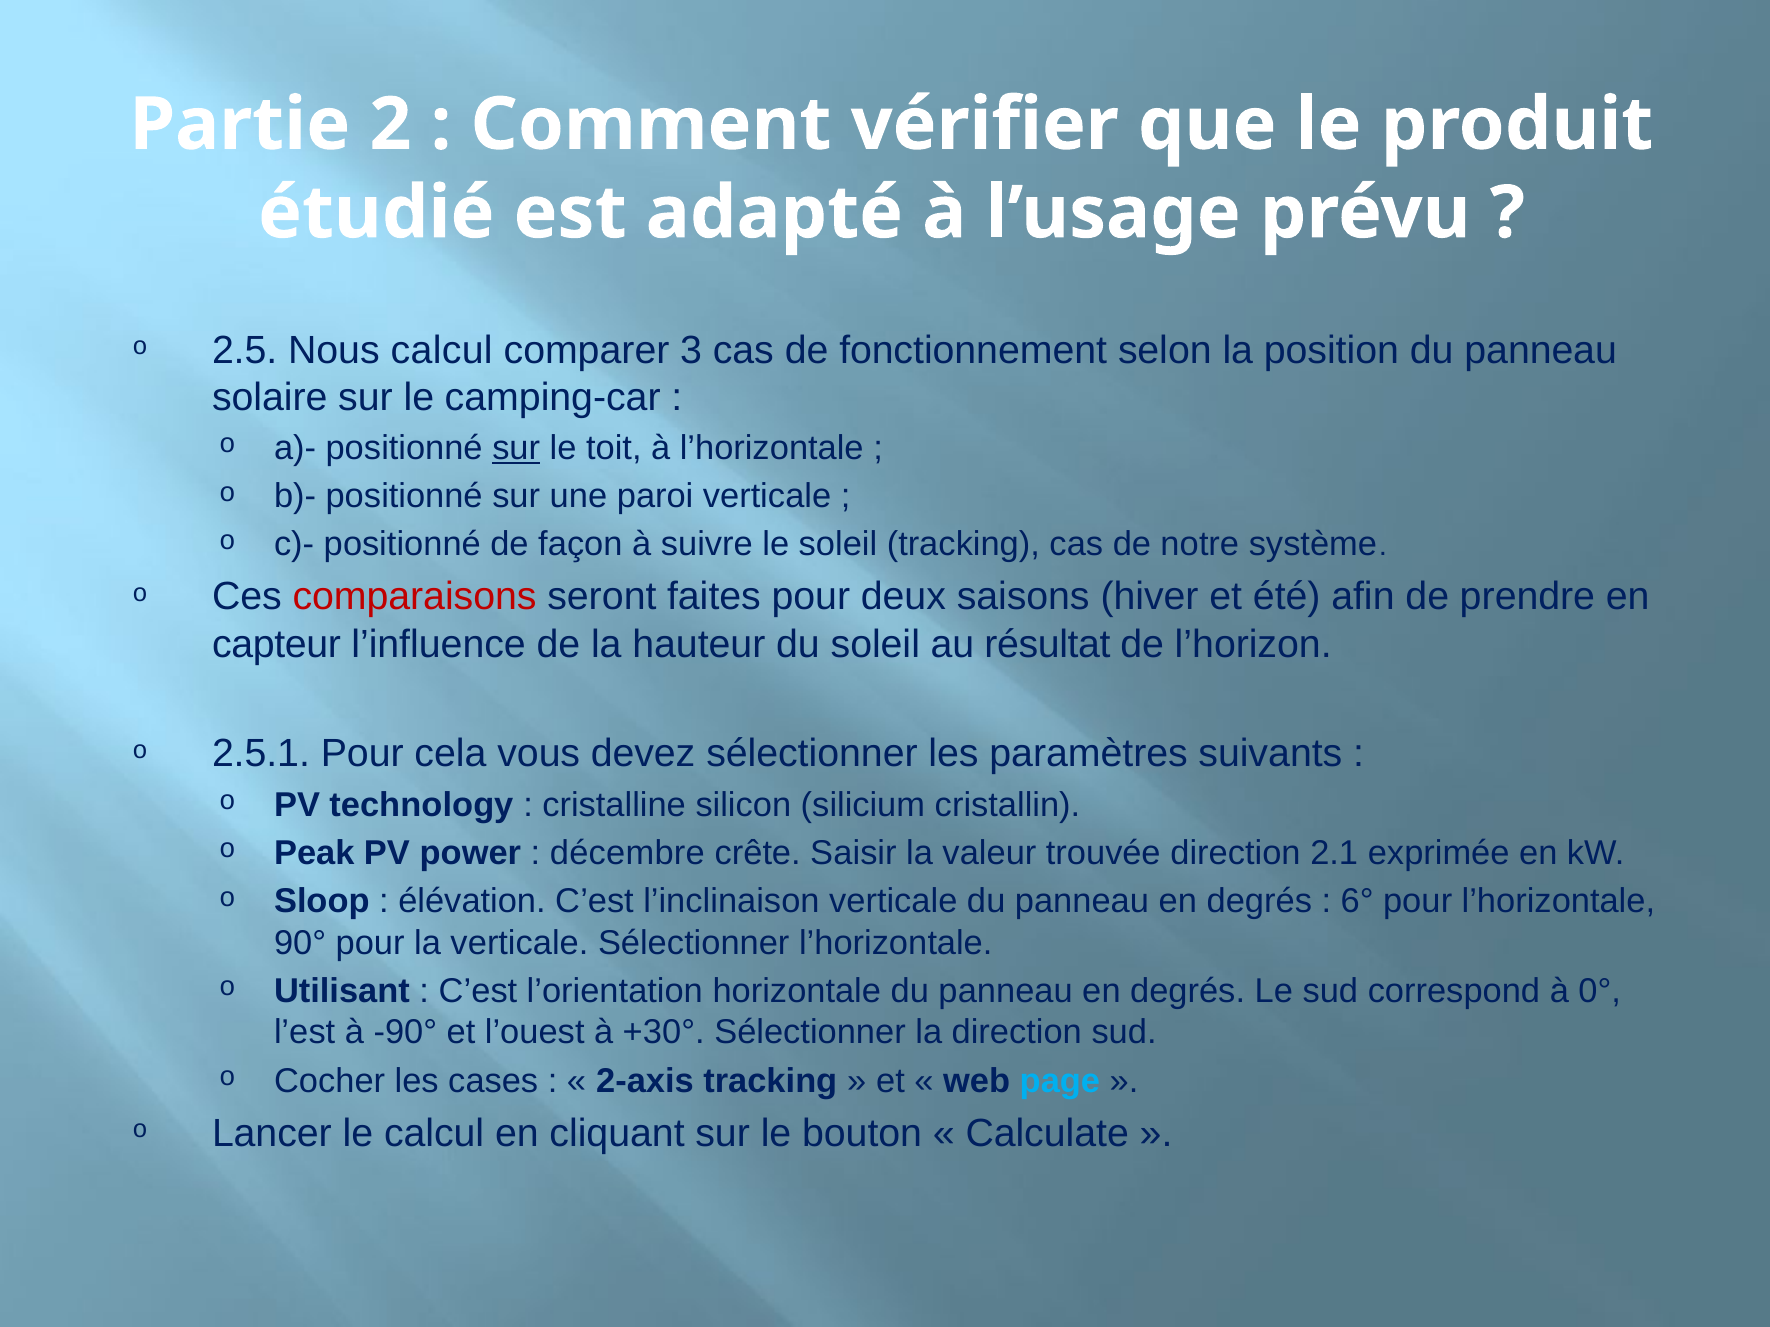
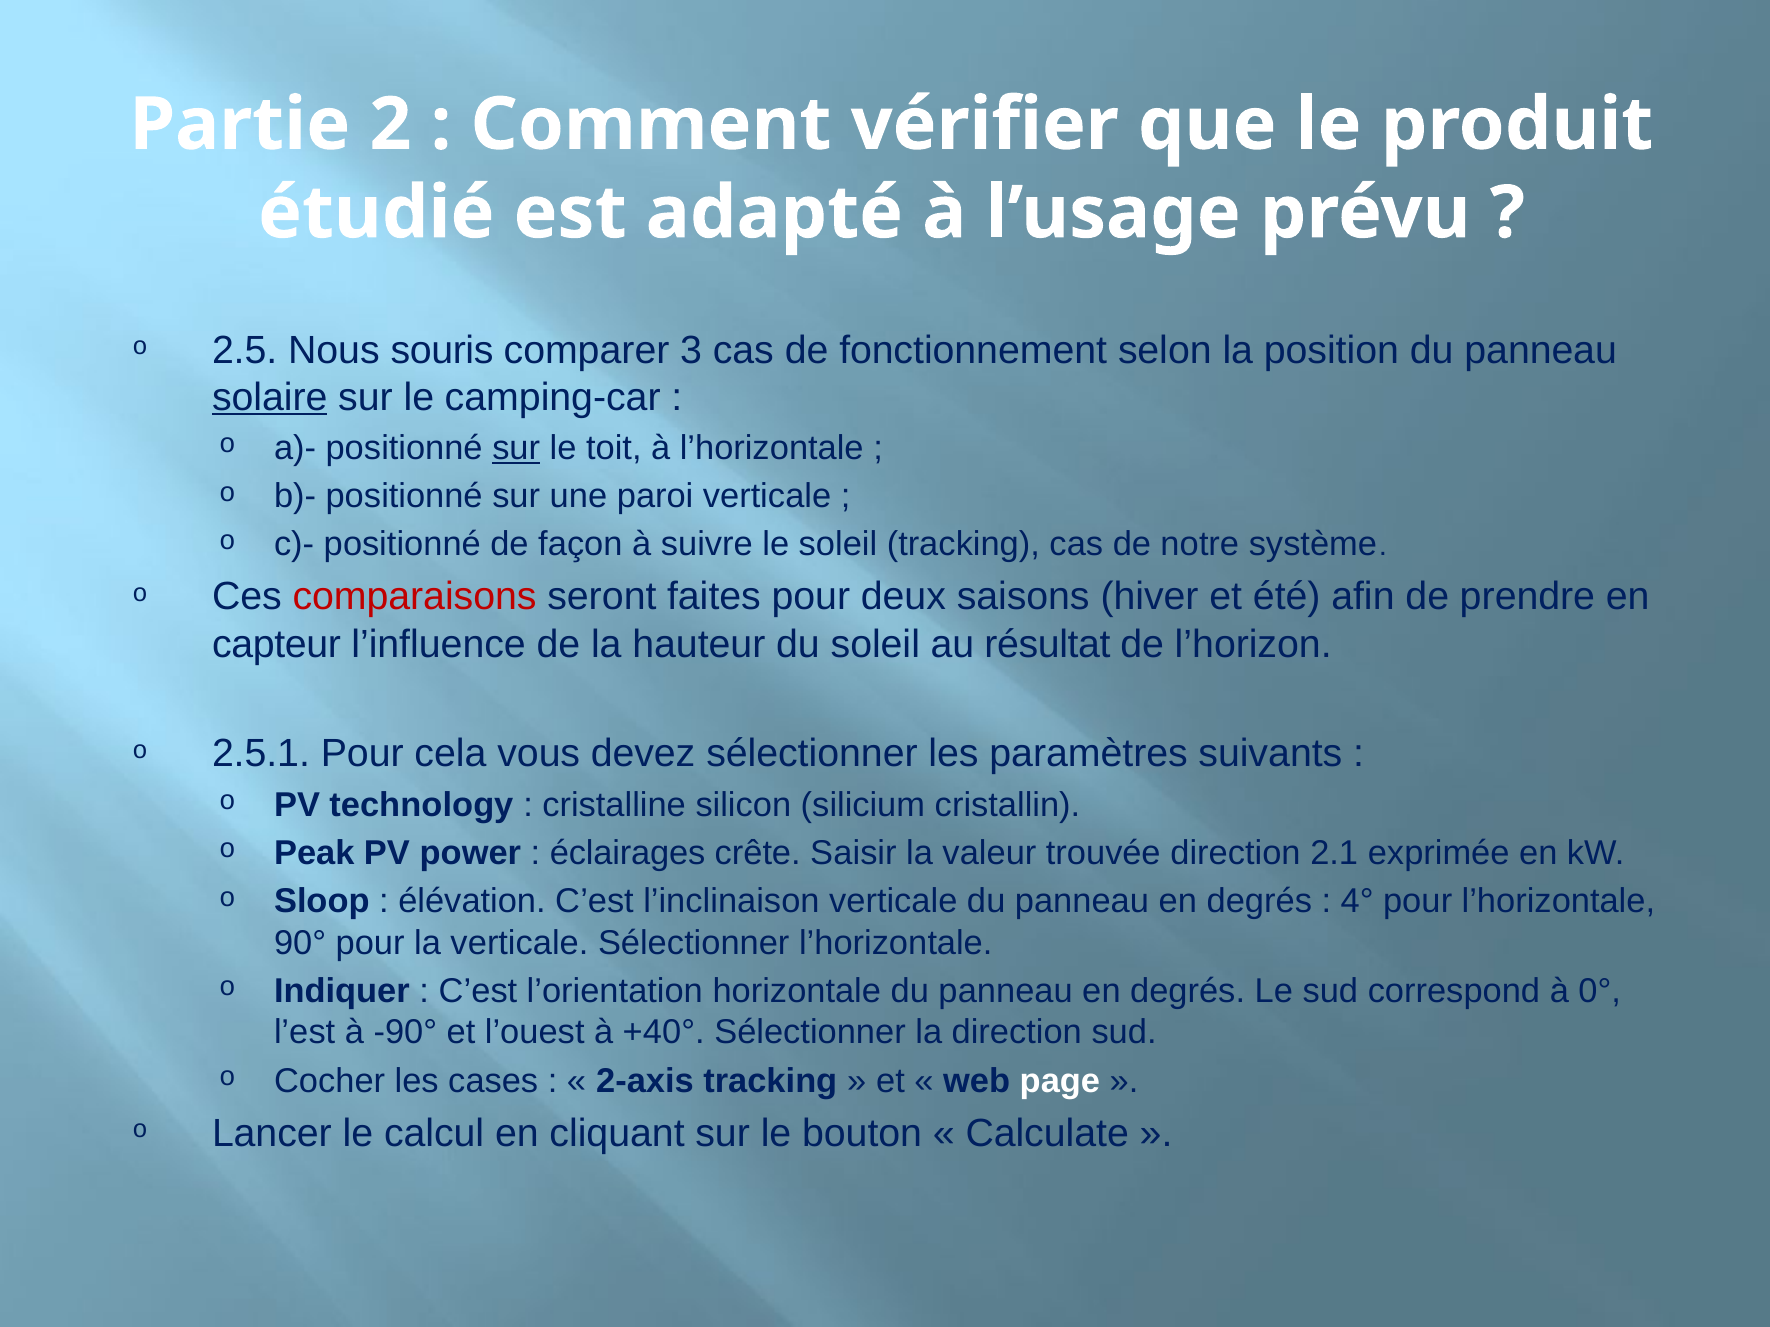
Nous calcul: calcul -> souris
solaire underline: none -> present
décembre: décembre -> éclairages
6°: 6° -> 4°
Utilisant: Utilisant -> Indiquer
+30°: +30° -> +40°
page colour: light blue -> white
